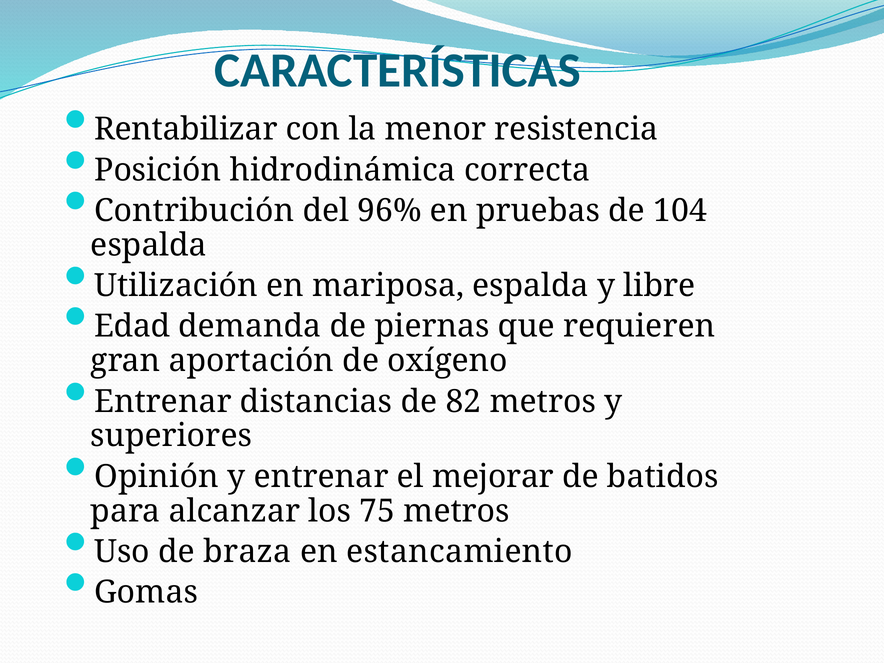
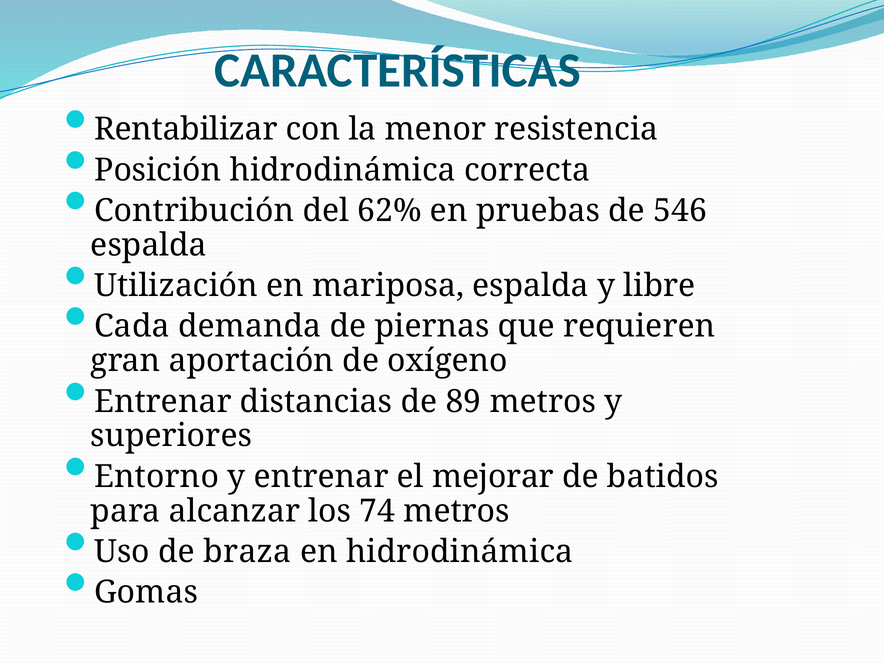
96%: 96% -> 62%
104: 104 -> 546
Edad: Edad -> Cada
82: 82 -> 89
Opinión: Opinión -> Entorno
75: 75 -> 74
en estancamiento: estancamiento -> hidrodinámica
